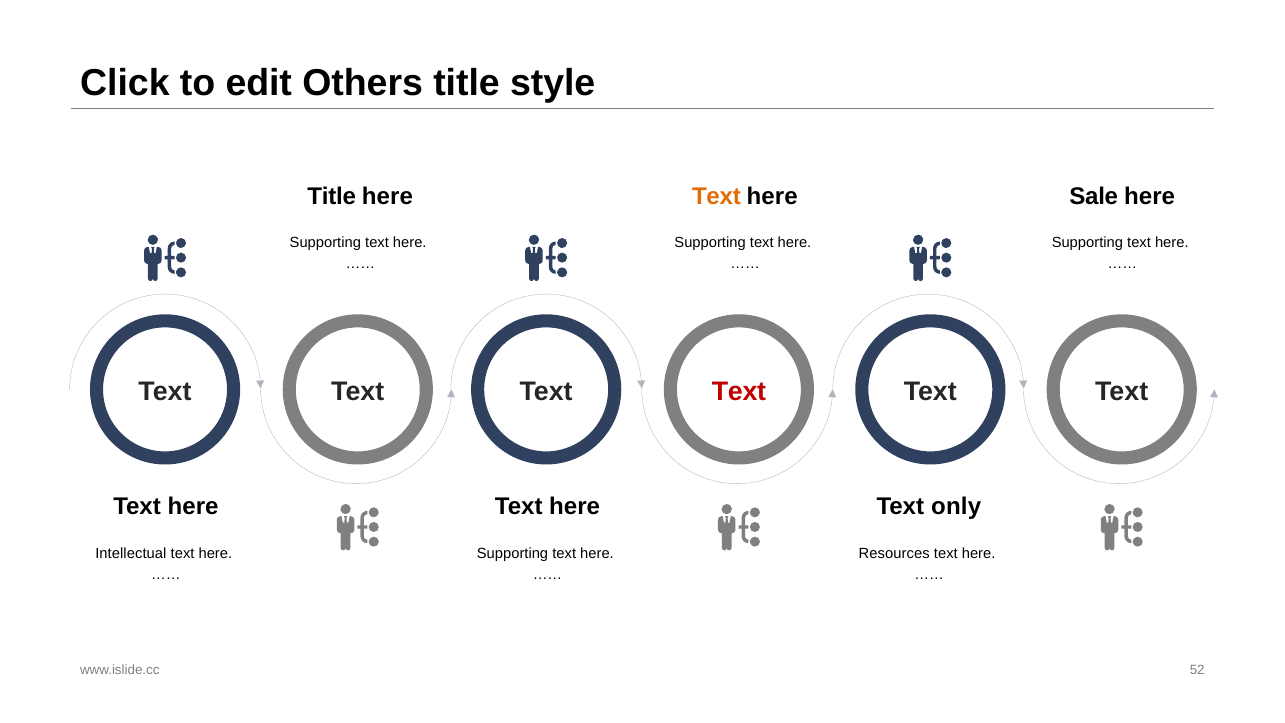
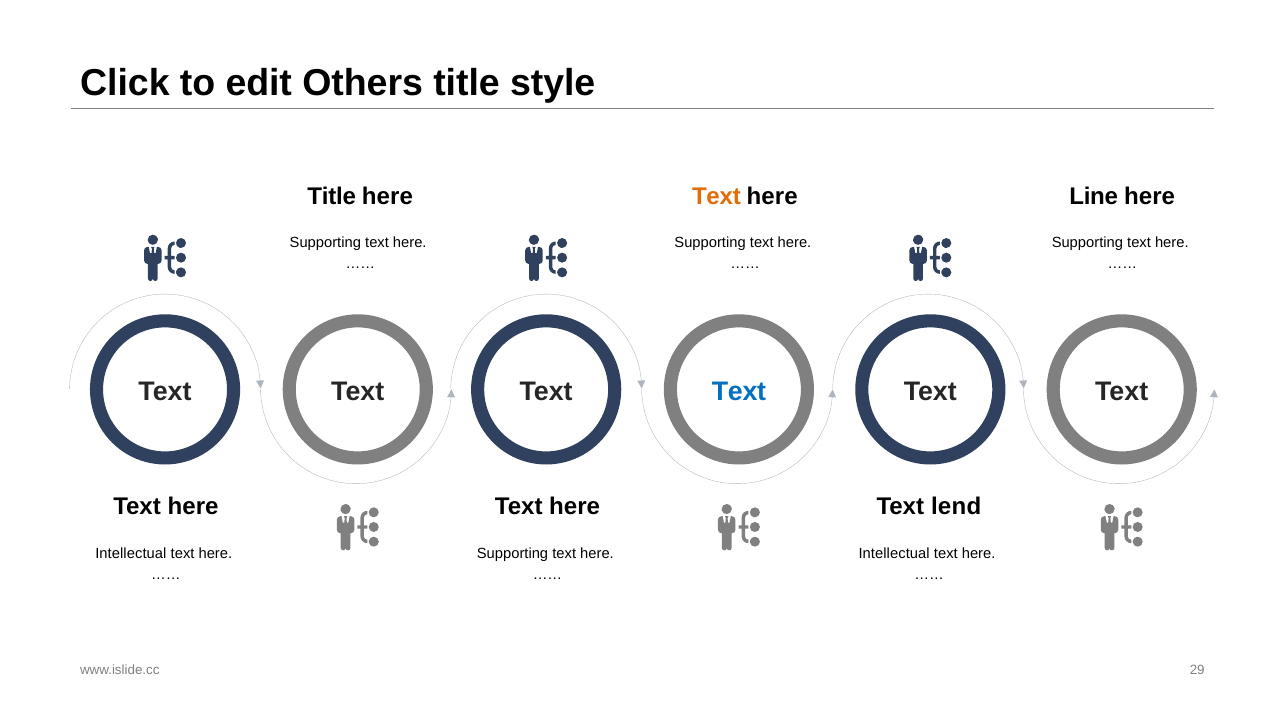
Sale: Sale -> Line
Text at (739, 391) colour: red -> blue
only: only -> lend
Resources at (894, 553): Resources -> Intellectual
52: 52 -> 29
